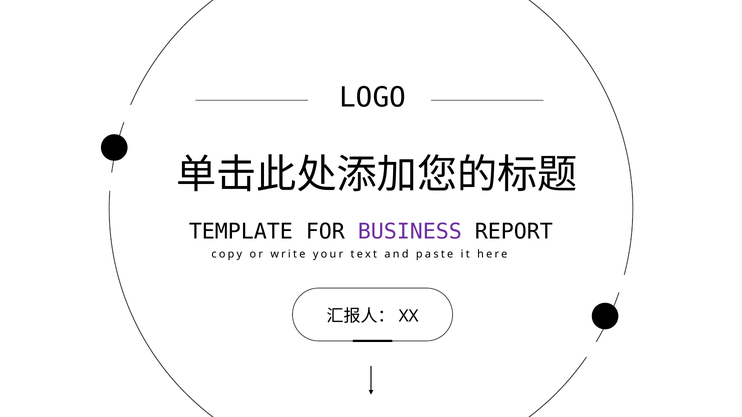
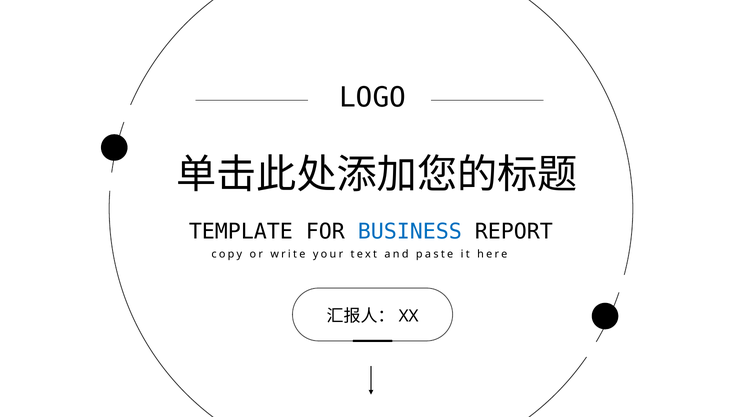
BUSINESS colour: purple -> blue
